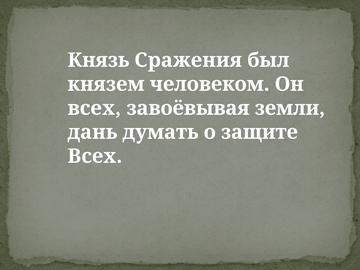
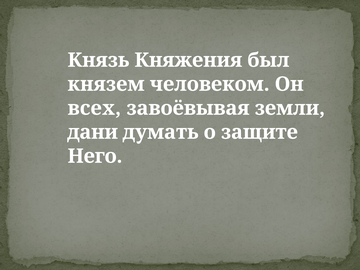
Сражения: Сражения -> Княжения
дань: дань -> дани
Всех at (95, 156): Всех -> Него
